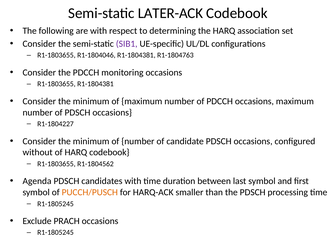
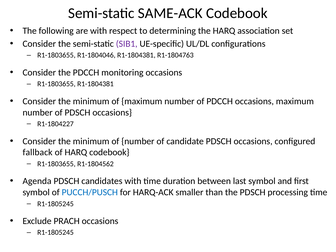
LATER-ACK: LATER-ACK -> SAME-ACK
without: without -> fallback
PUCCH/PUSCH colour: orange -> blue
